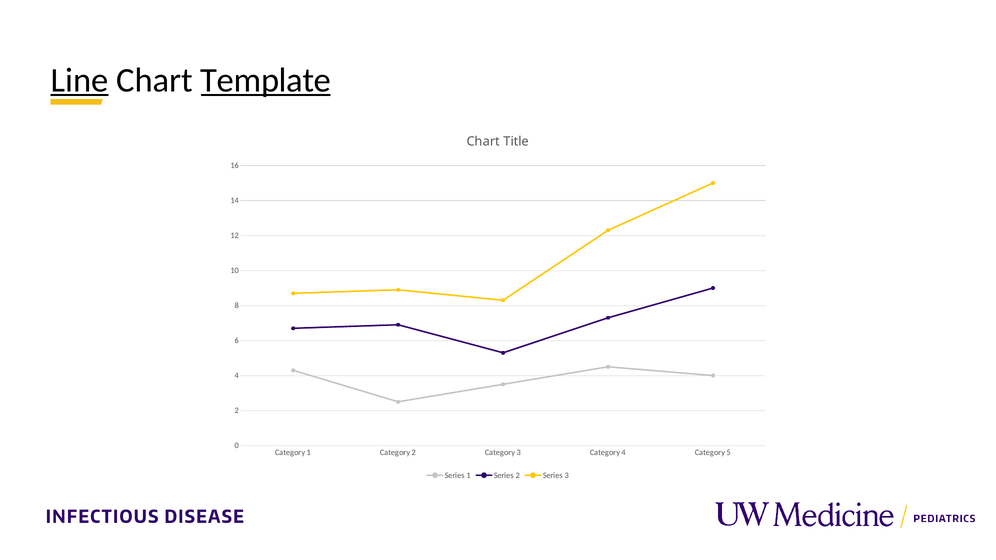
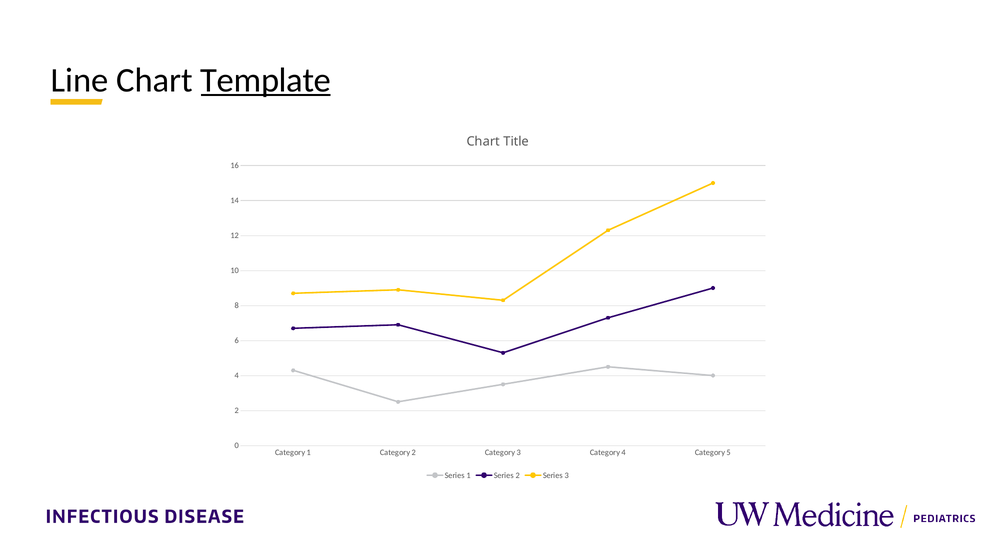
Line underline: present -> none
